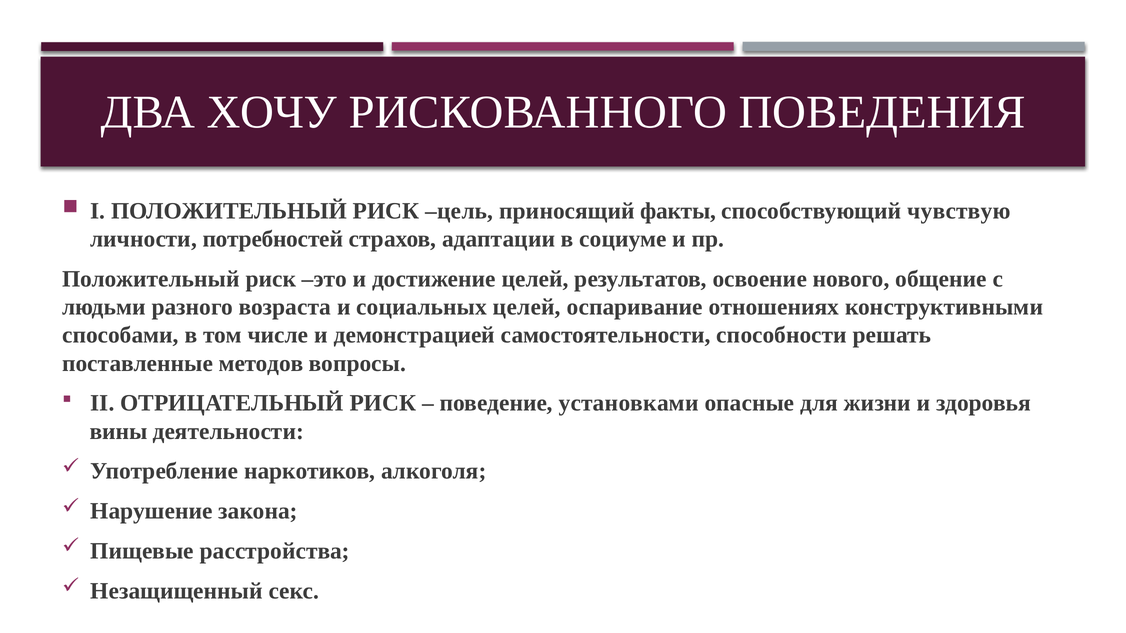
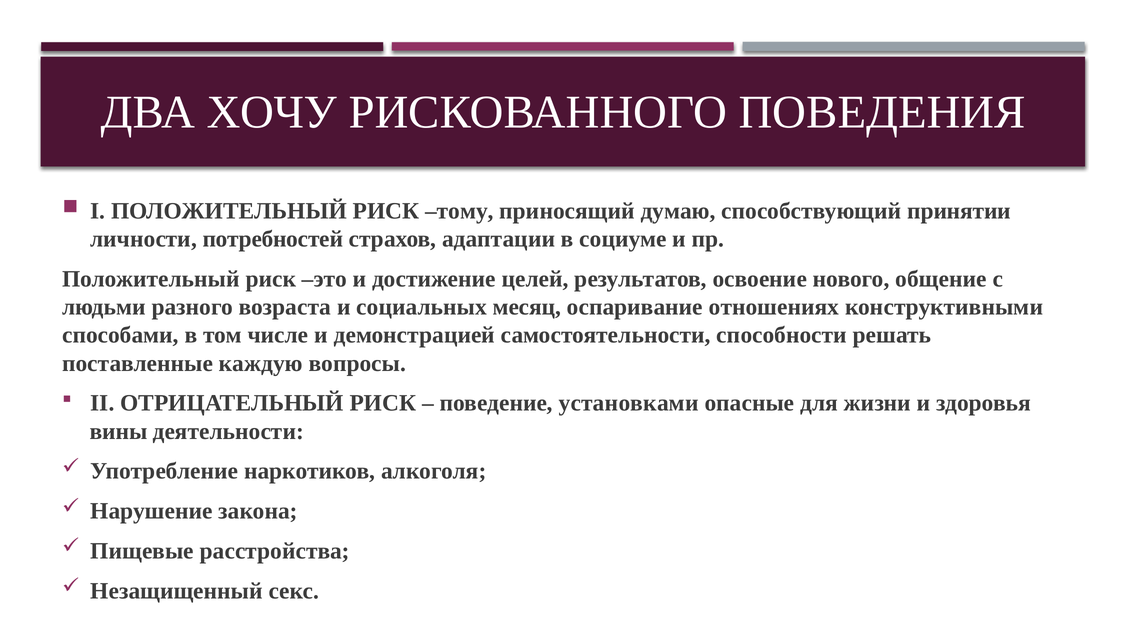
цель: цель -> тому
факты: факты -> думаю
чувствую: чувствую -> принятии
социальных целей: целей -> месяц
методов: методов -> каждую
